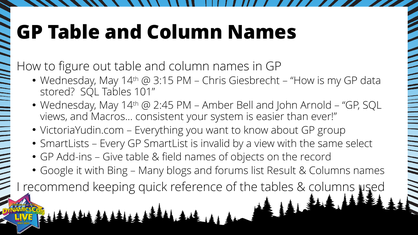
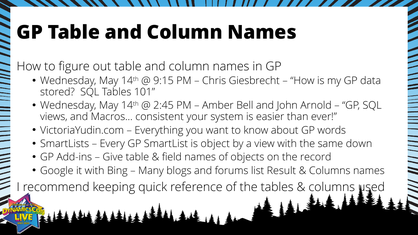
3:15: 3:15 -> 9:15
group: group -> words
invalid: invalid -> object
select: select -> down
